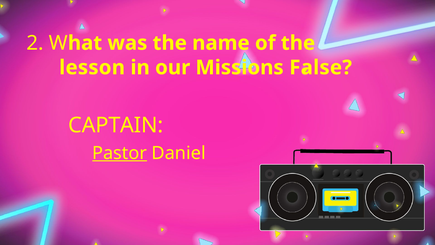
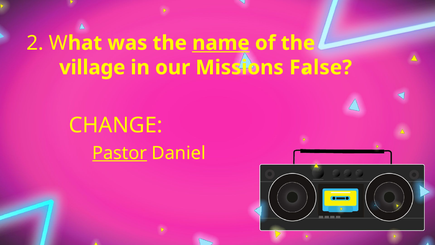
name underline: none -> present
lesson: lesson -> village
CAPTAIN: CAPTAIN -> CHANGE
